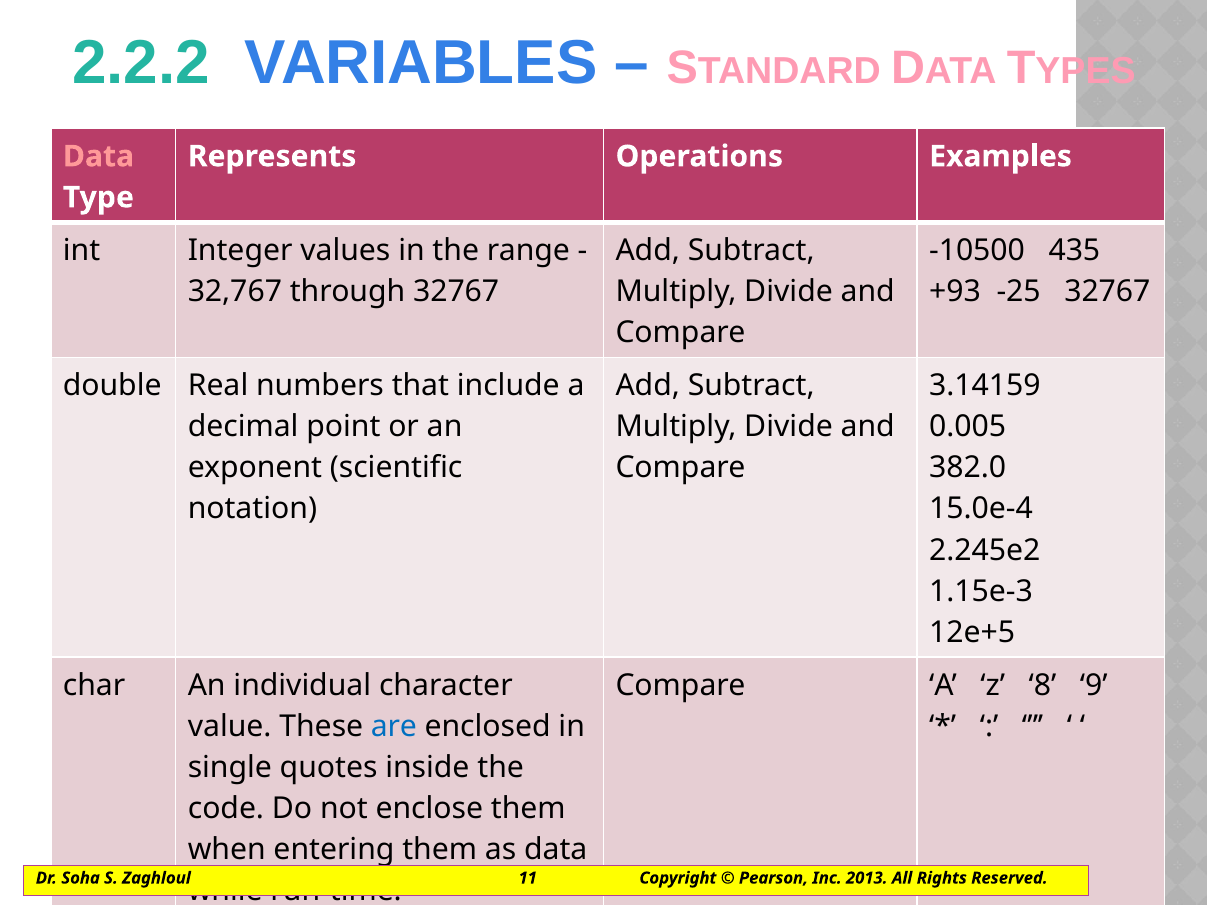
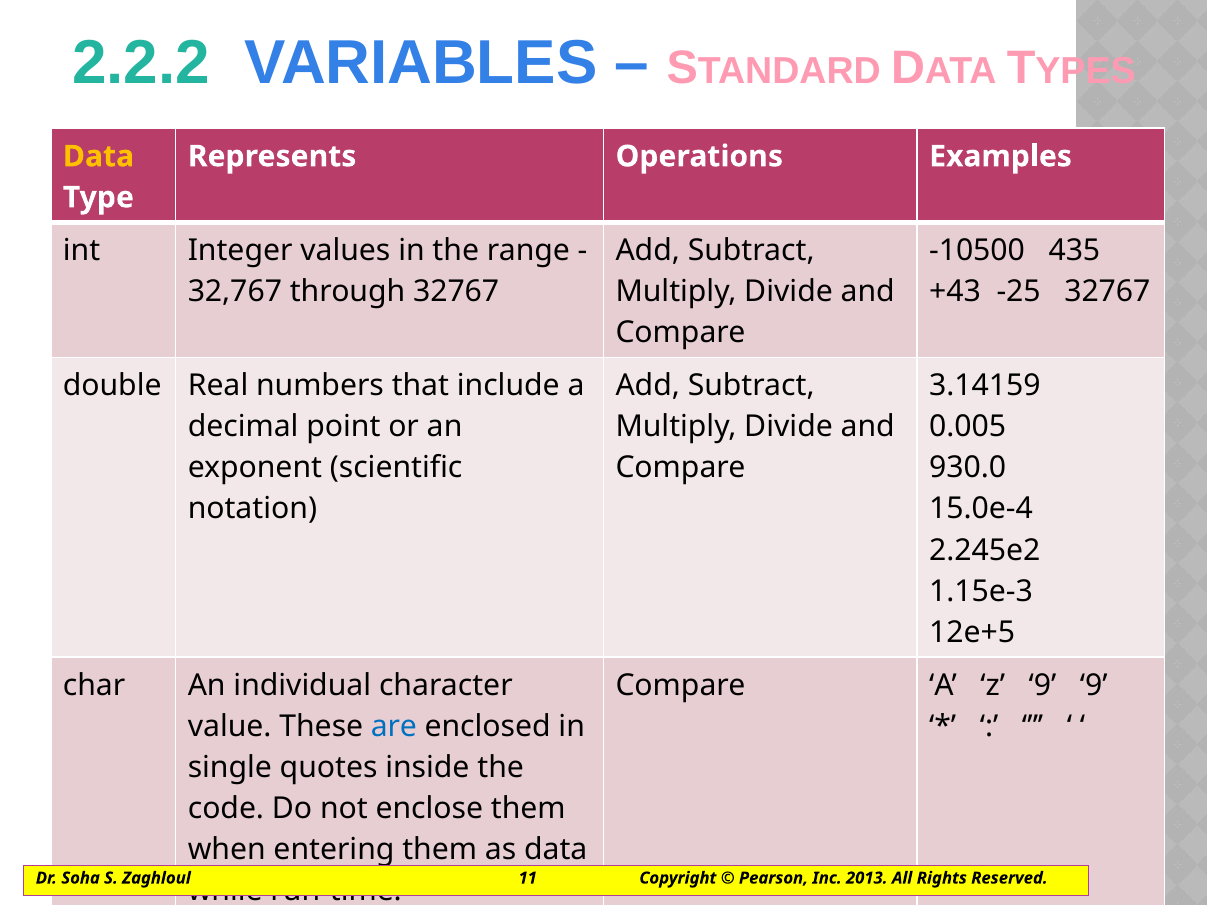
Data at (99, 156) colour: pink -> yellow
+93: +93 -> +43
382.0: 382.0 -> 930.0
z 8: 8 -> 9
